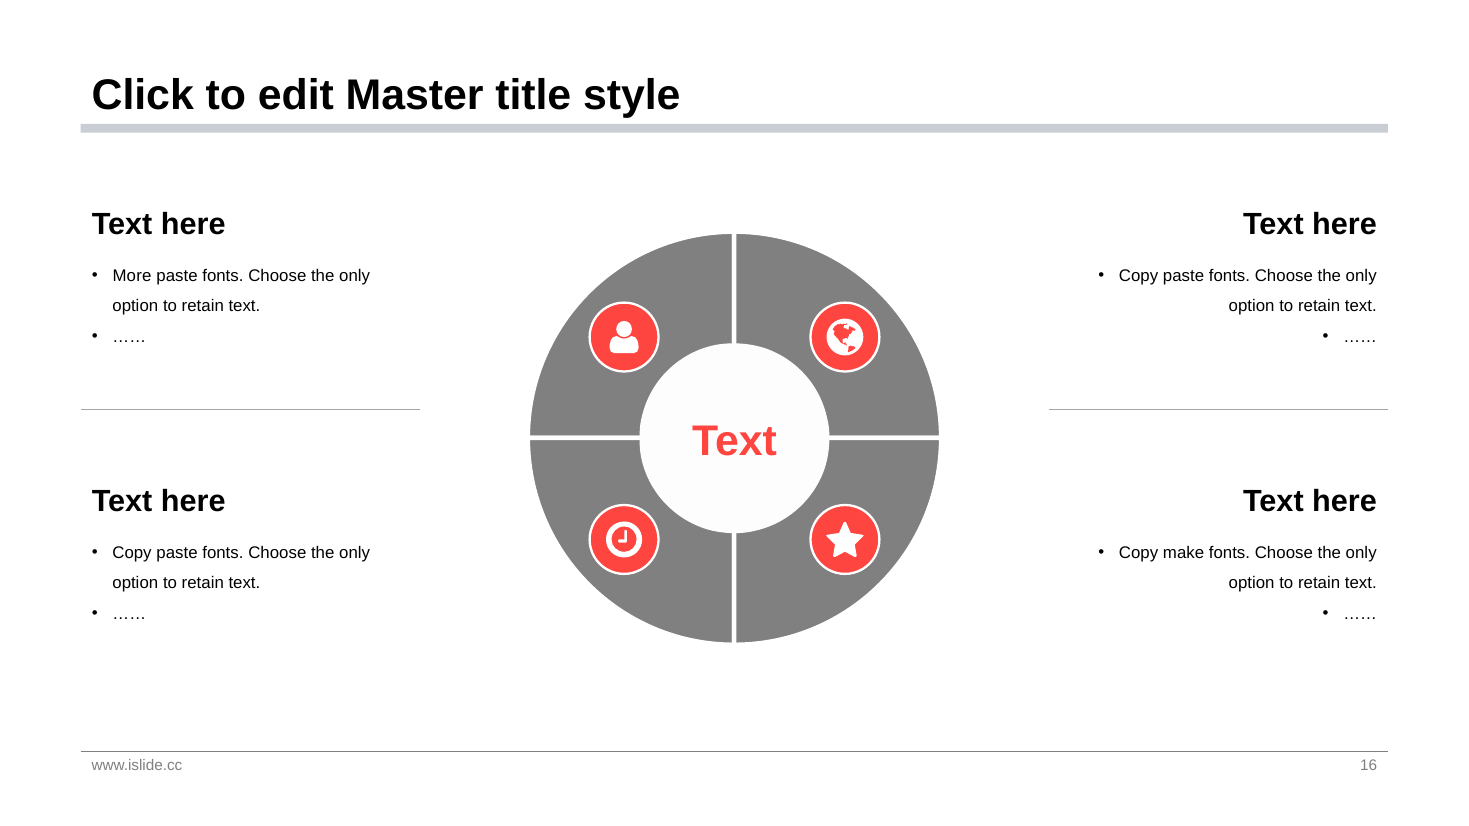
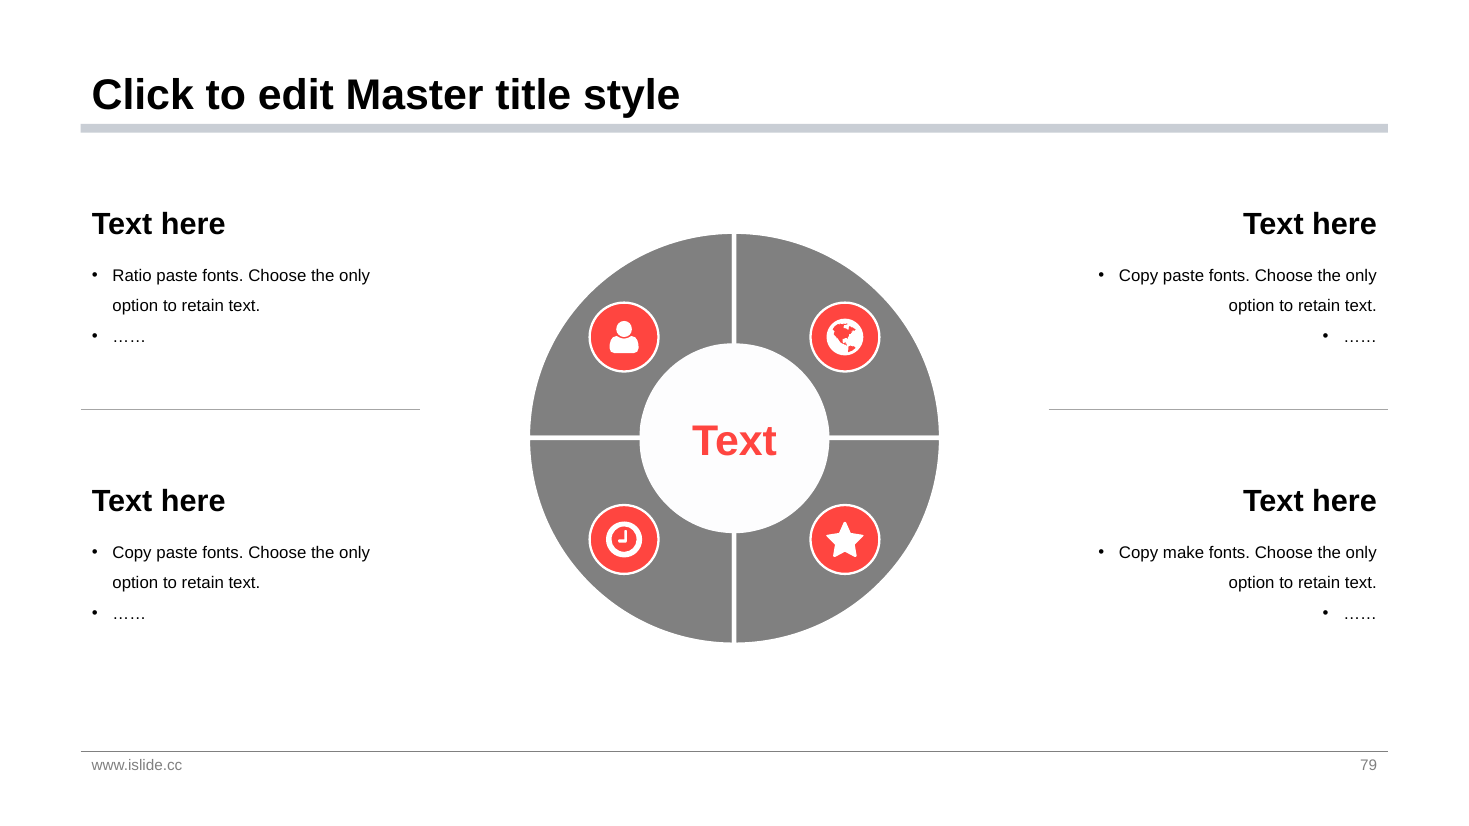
More: More -> Ratio
16: 16 -> 79
